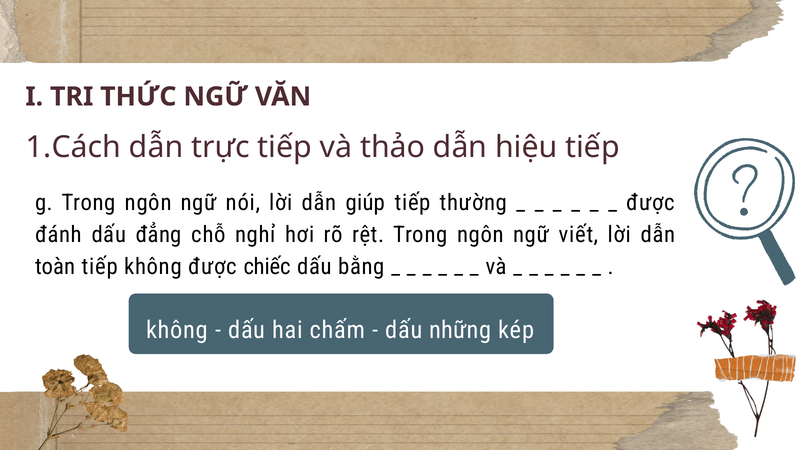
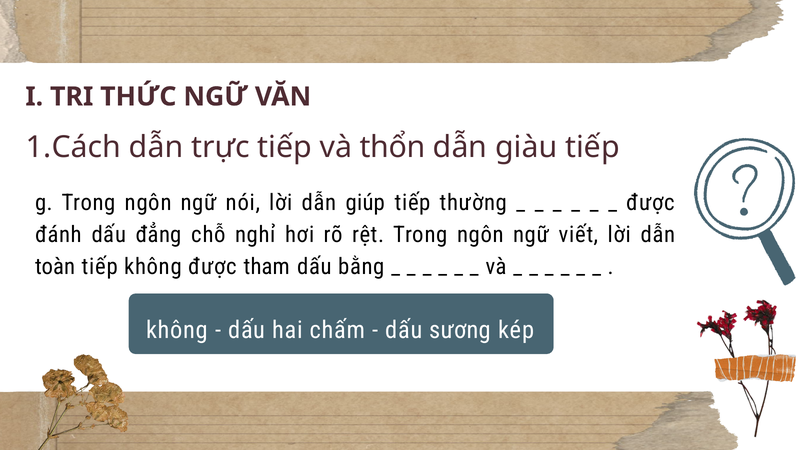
thảo: thảo -> thổn
hiệu: hiệu -> giàu
chiếc: chiếc -> tham
những: những -> sương
